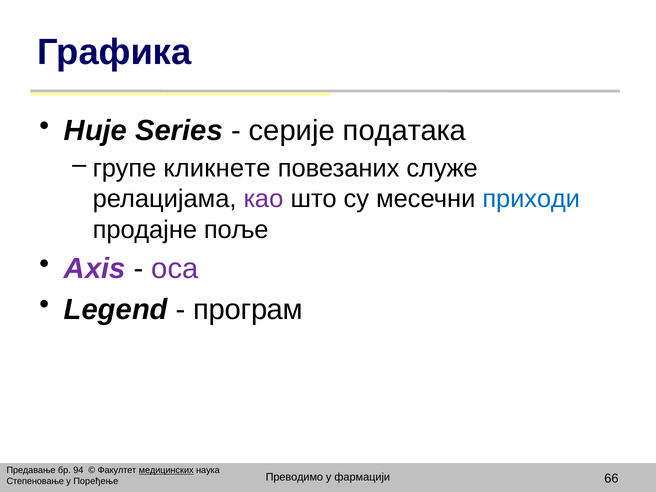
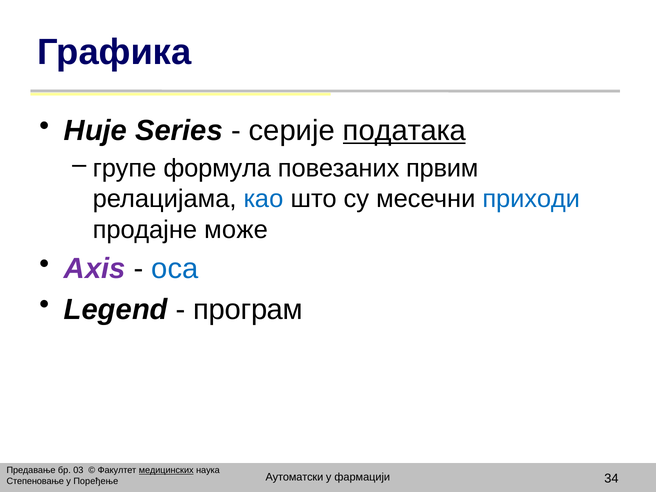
података underline: none -> present
кликнете: кликнете -> формула
служе: служе -> првим
као colour: purple -> blue
поље: поље -> може
оса colour: purple -> blue
94: 94 -> 03
Преводимо: Преводимо -> Аутоматски
66: 66 -> 34
